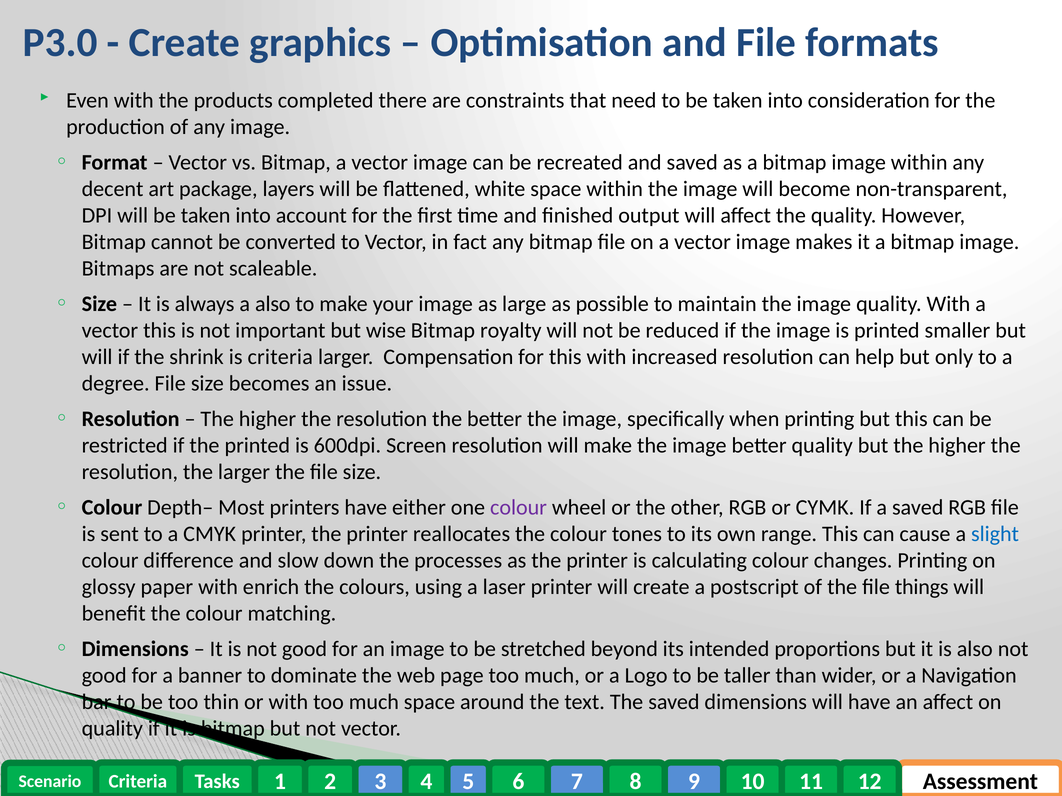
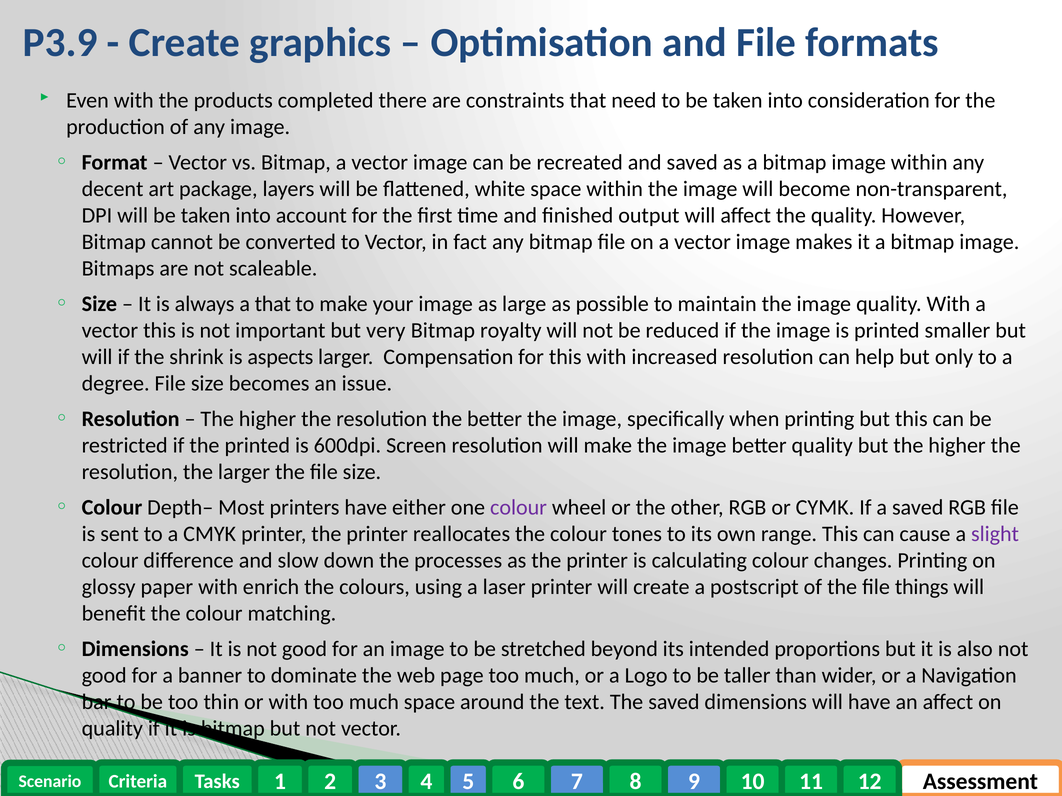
P3.0: P3.0 -> P3.9
a also: also -> that
wise: wise -> very
is criteria: criteria -> aspects
slight colour: blue -> purple
